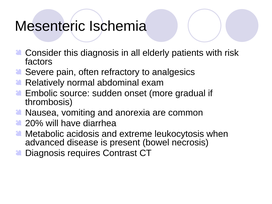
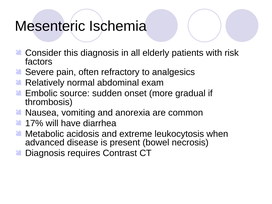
20%: 20% -> 17%
